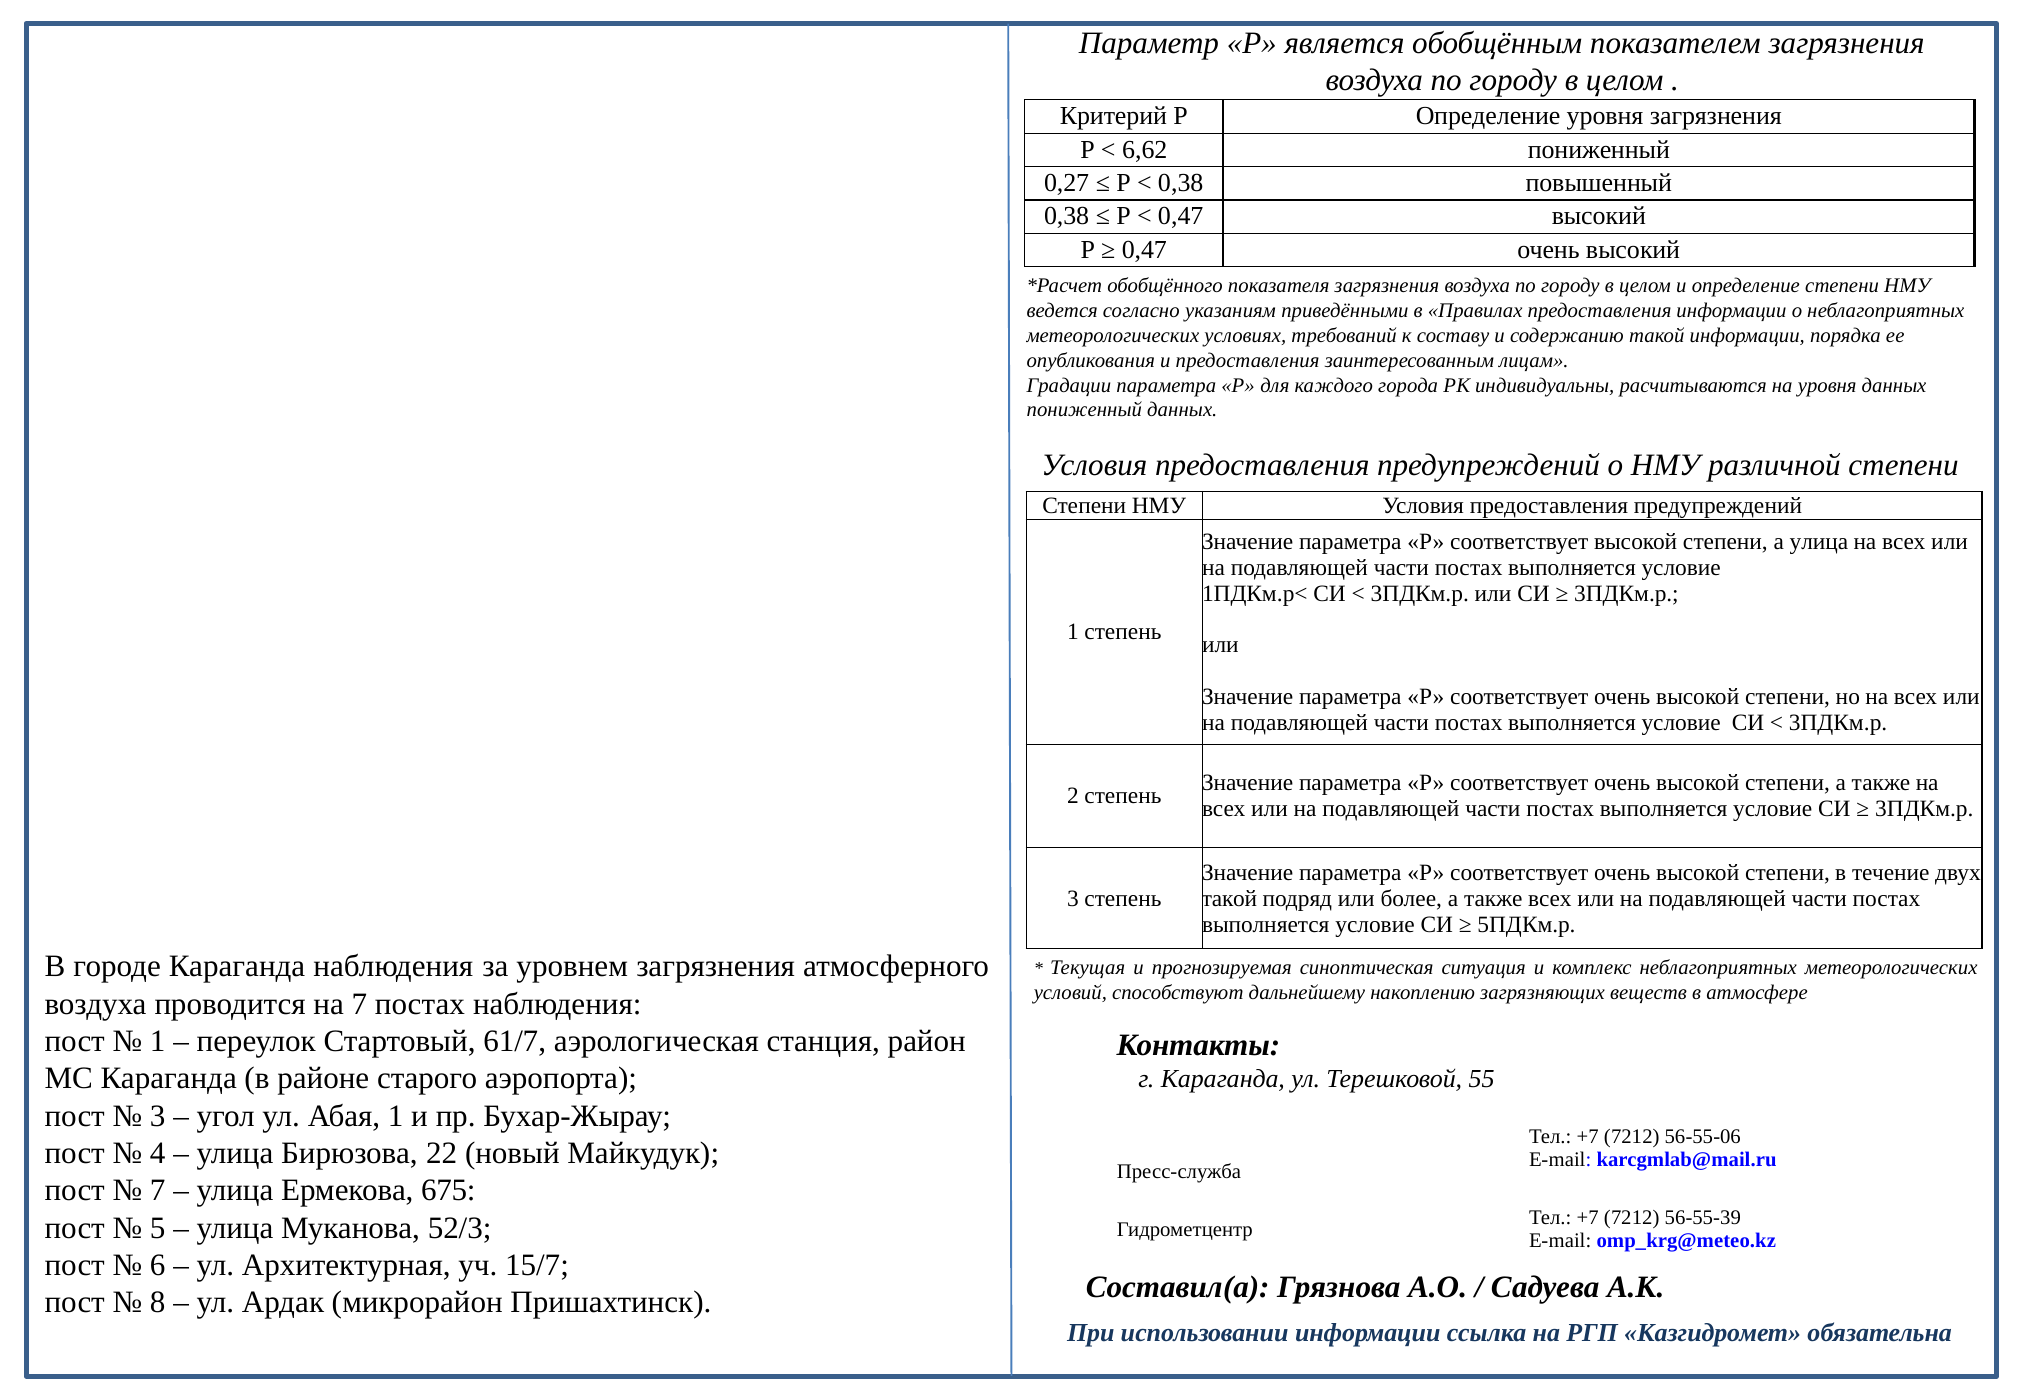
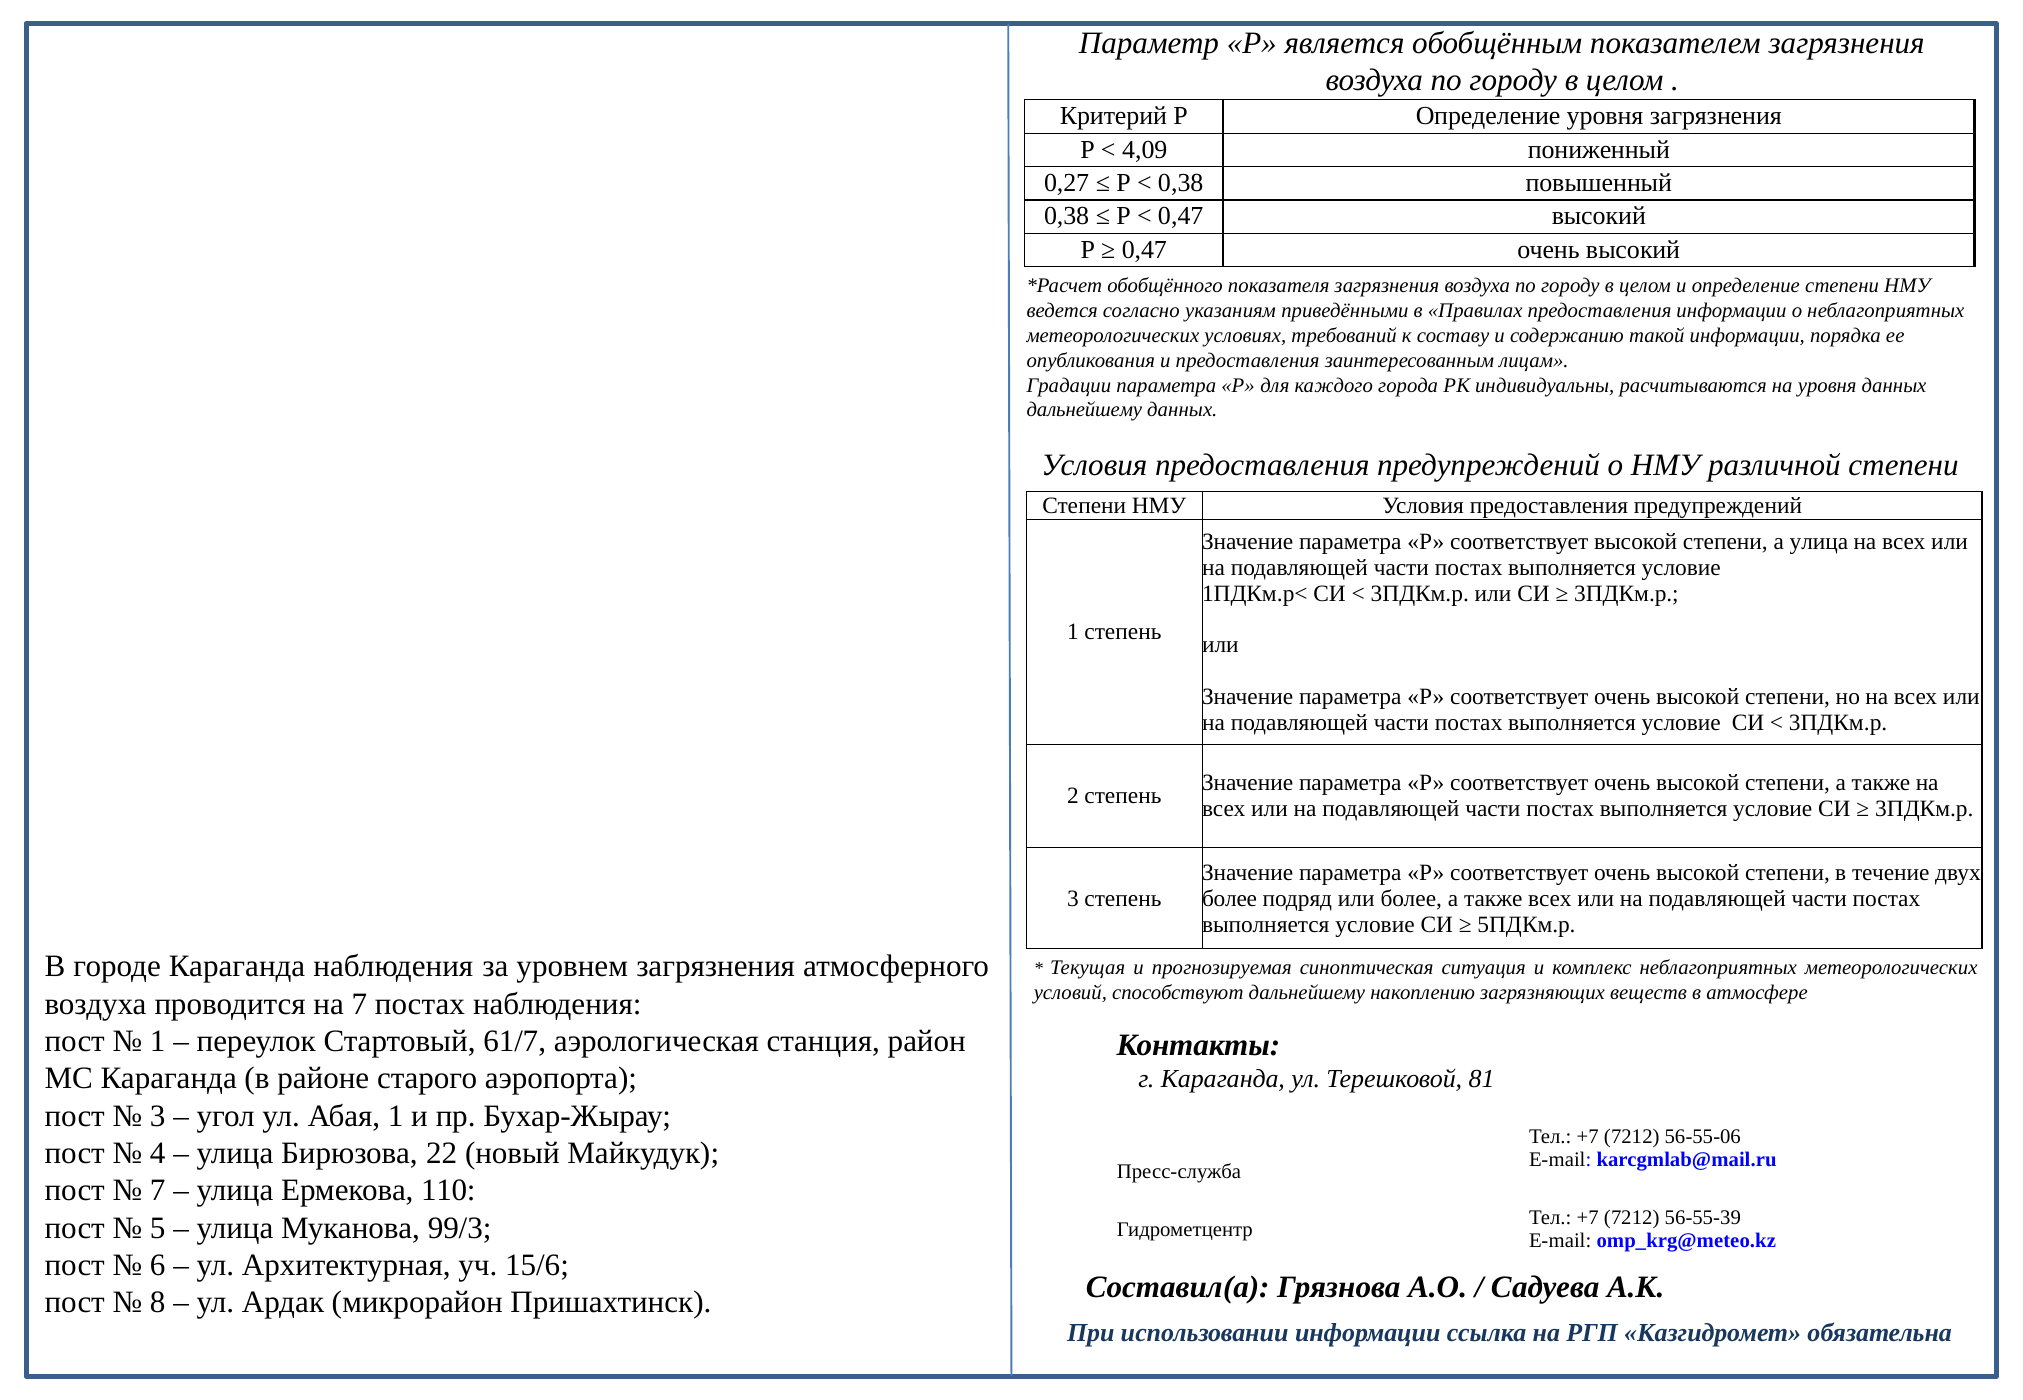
6,62: 6,62 -> 4,09
пониженный at (1084, 410): пониженный -> дальнейшему
такой at (1230, 899): такой -> более
55: 55 -> 81
675: 675 -> 110
52/3: 52/3 -> 99/3
15/7: 15/7 -> 15/6
